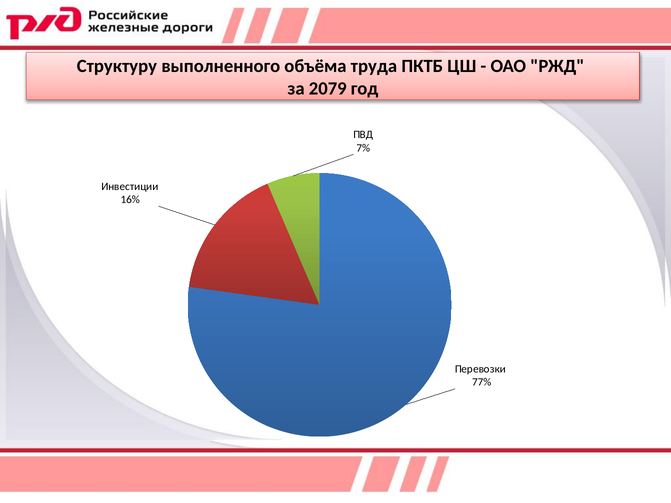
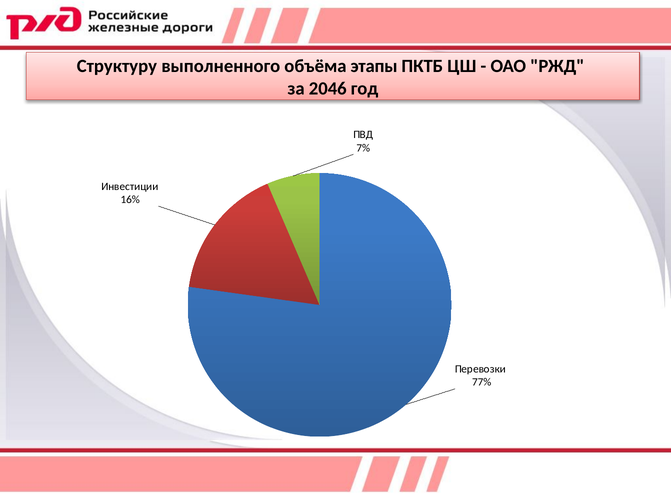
труда: труда -> этапы
2079: 2079 -> 2046
